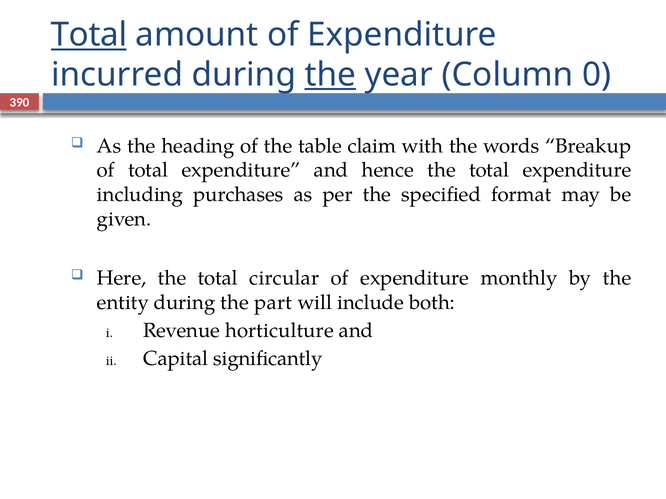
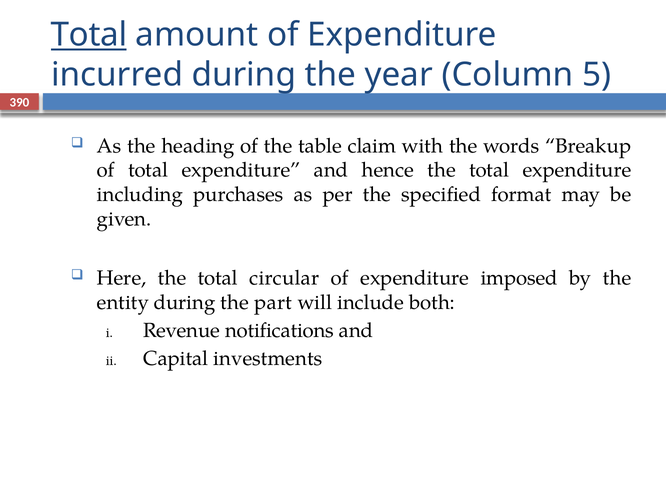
the at (330, 75) underline: present -> none
0: 0 -> 5
monthly: monthly -> imposed
horticulture: horticulture -> notifications
significantly: significantly -> investments
